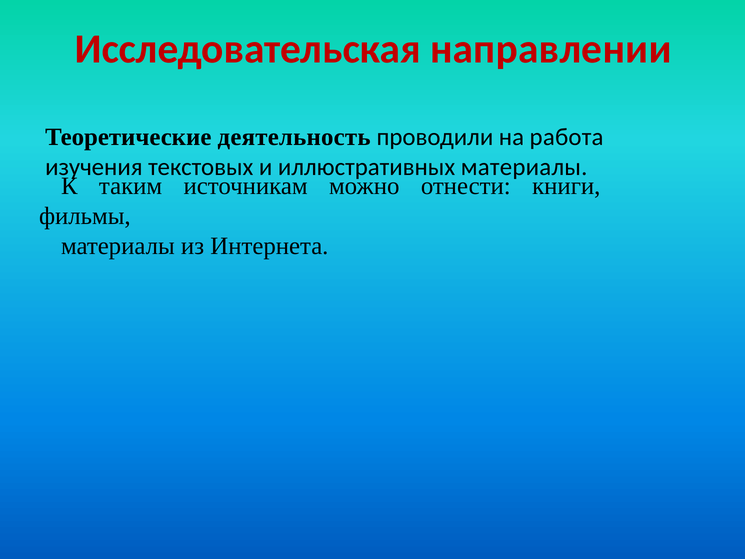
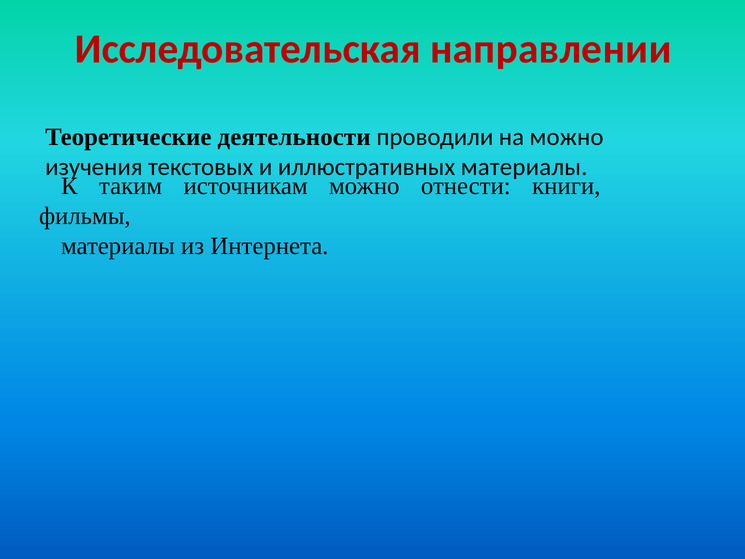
деятельность: деятельность -> деятельности
на работа: работа -> можно
